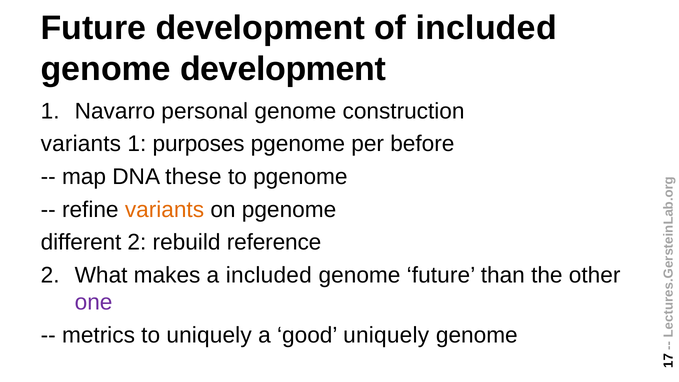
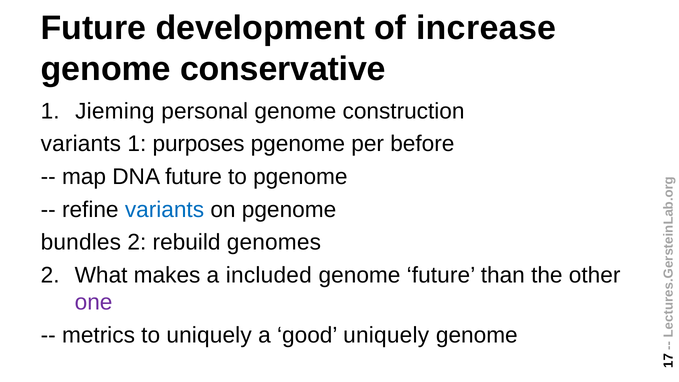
of included: included -> increase
genome development: development -> conservative
Navarro: Navarro -> Jieming
DNA these: these -> future
variants at (164, 210) colour: orange -> blue
different: different -> bundles
reference: reference -> genomes
